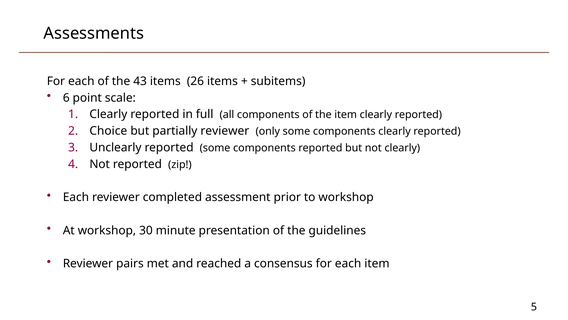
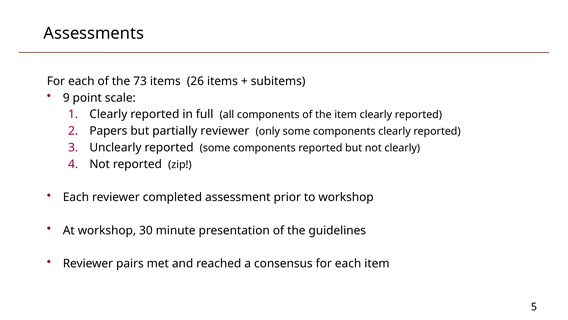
43: 43 -> 73
6: 6 -> 9
Choice: Choice -> Papers
